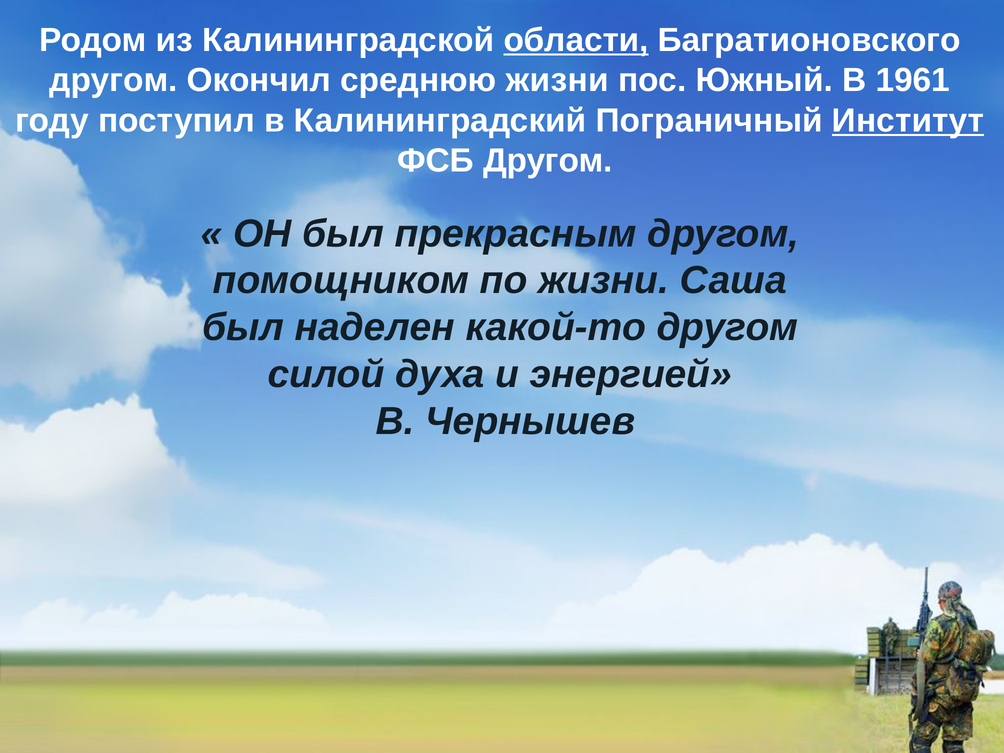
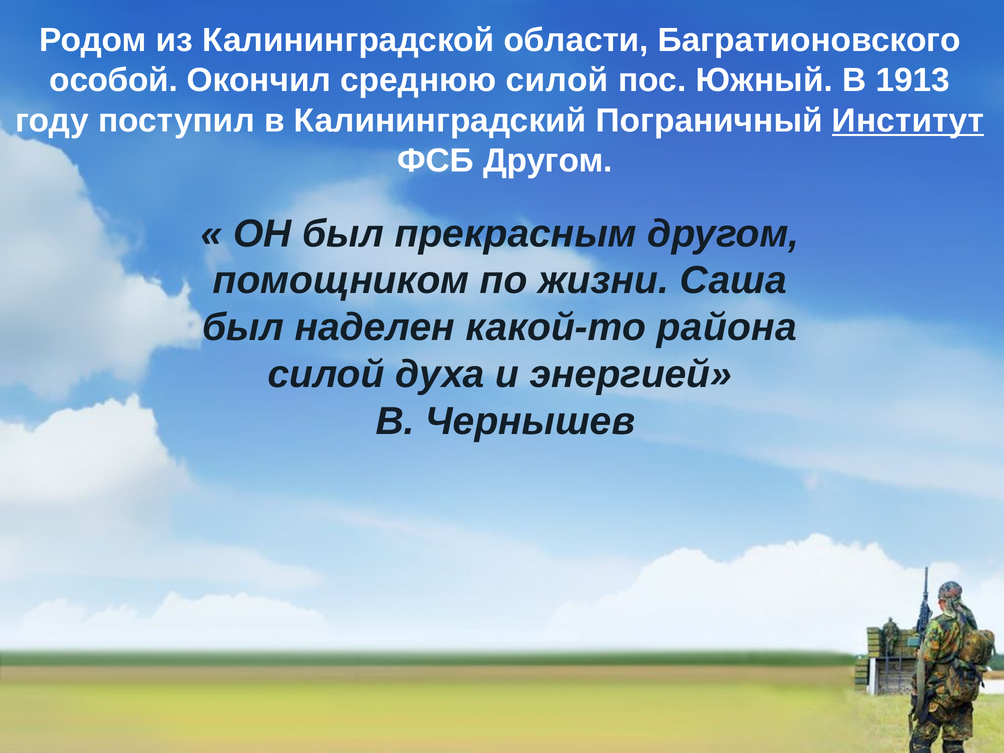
области underline: present -> none
другом at (114, 80): другом -> особой
среднюю жизни: жизни -> силой
1961: 1961 -> 1913
какой-то другом: другом -> района
